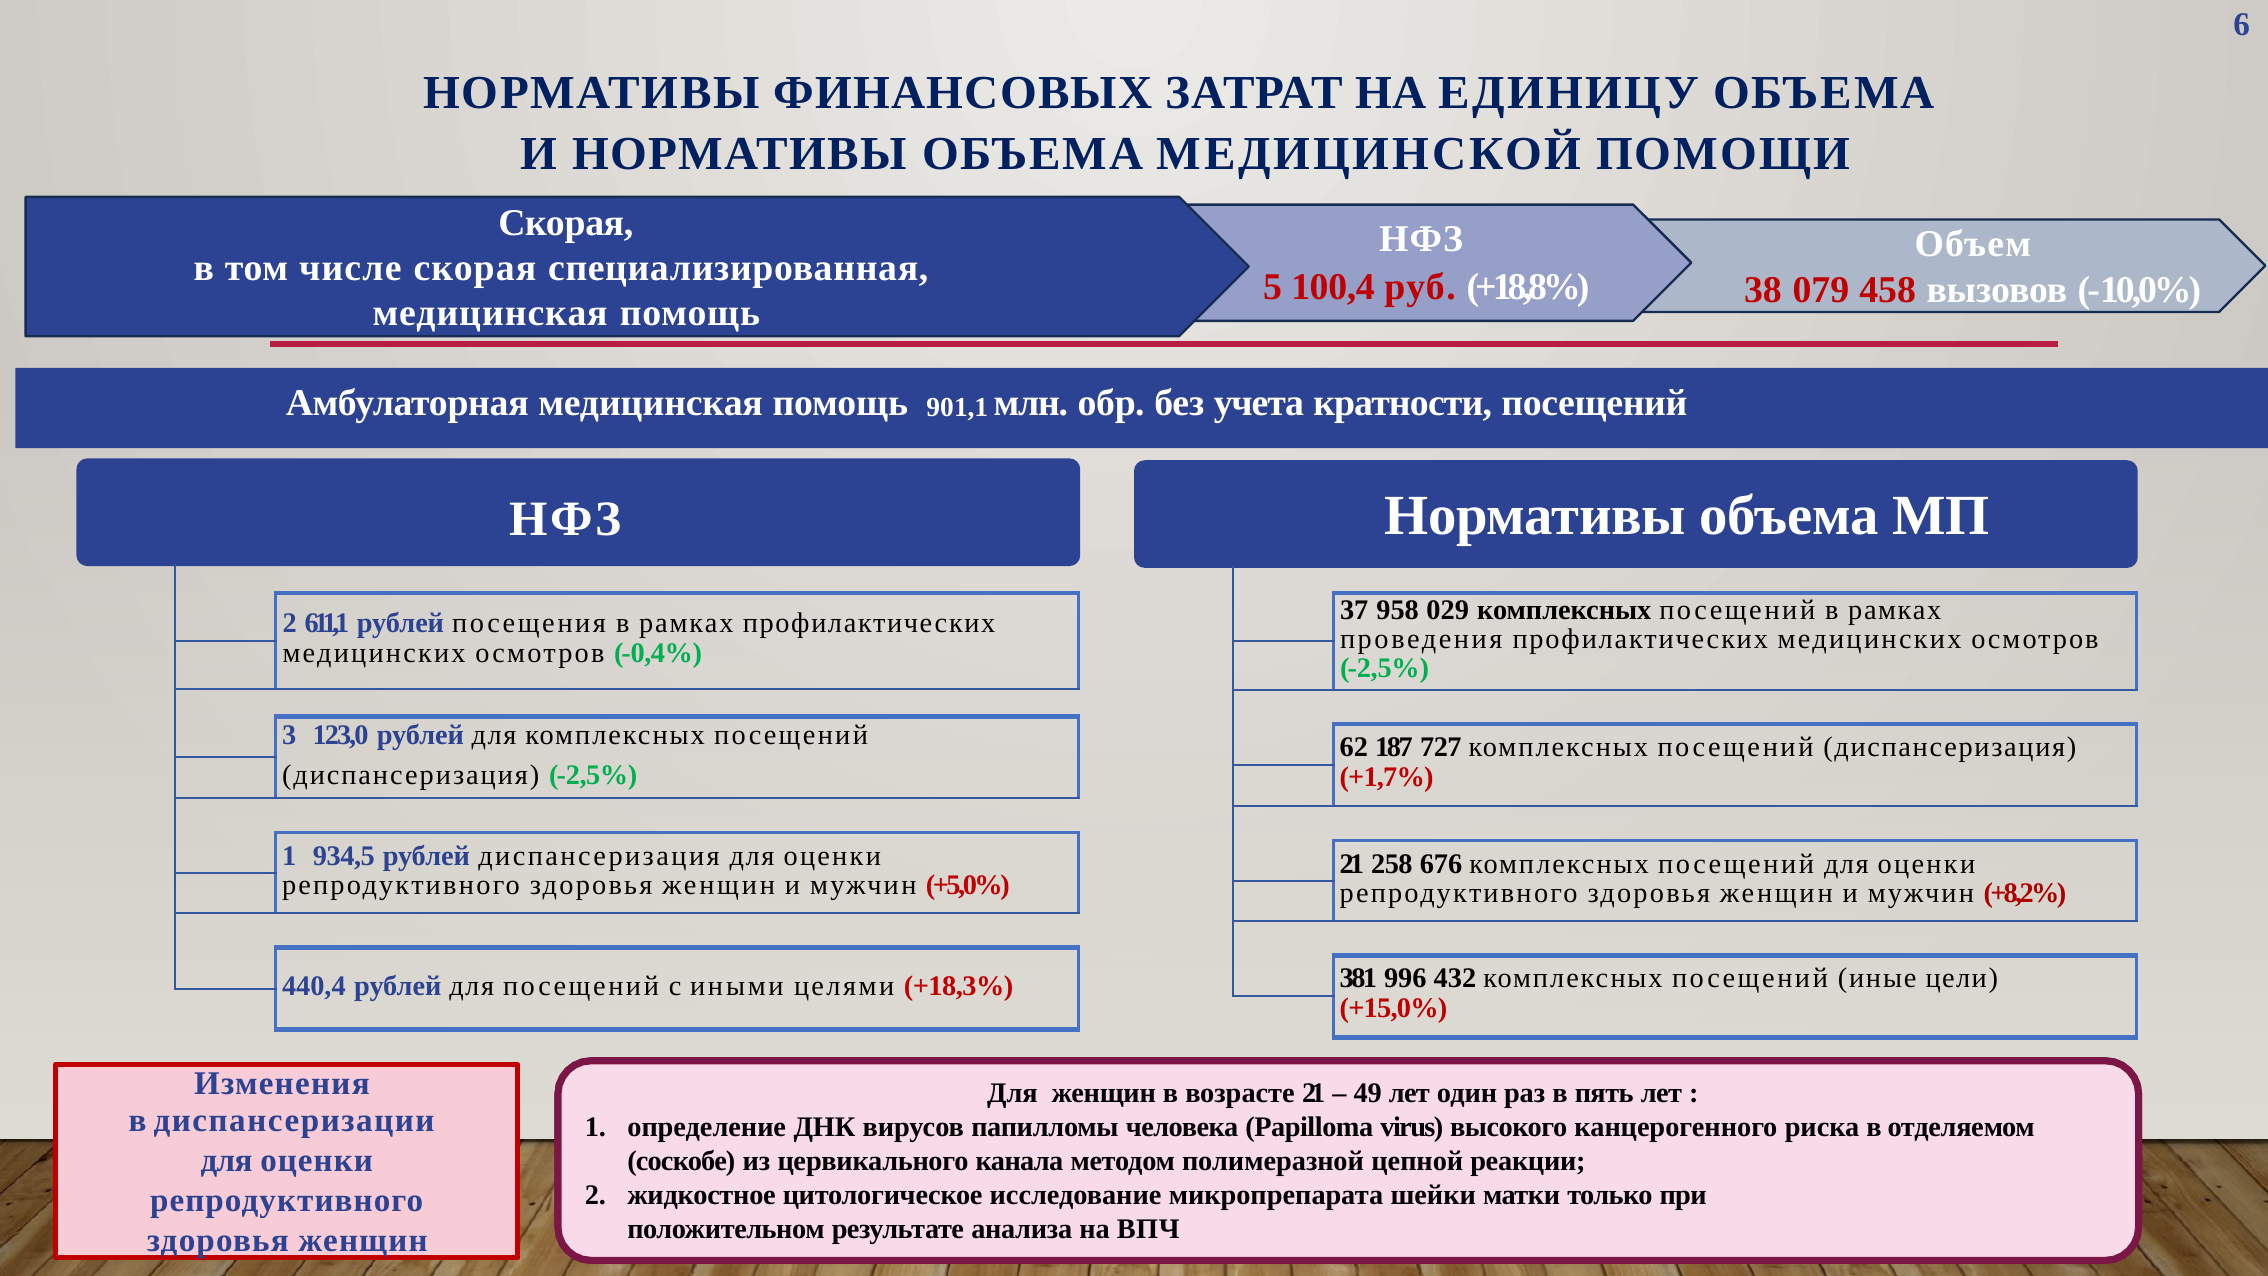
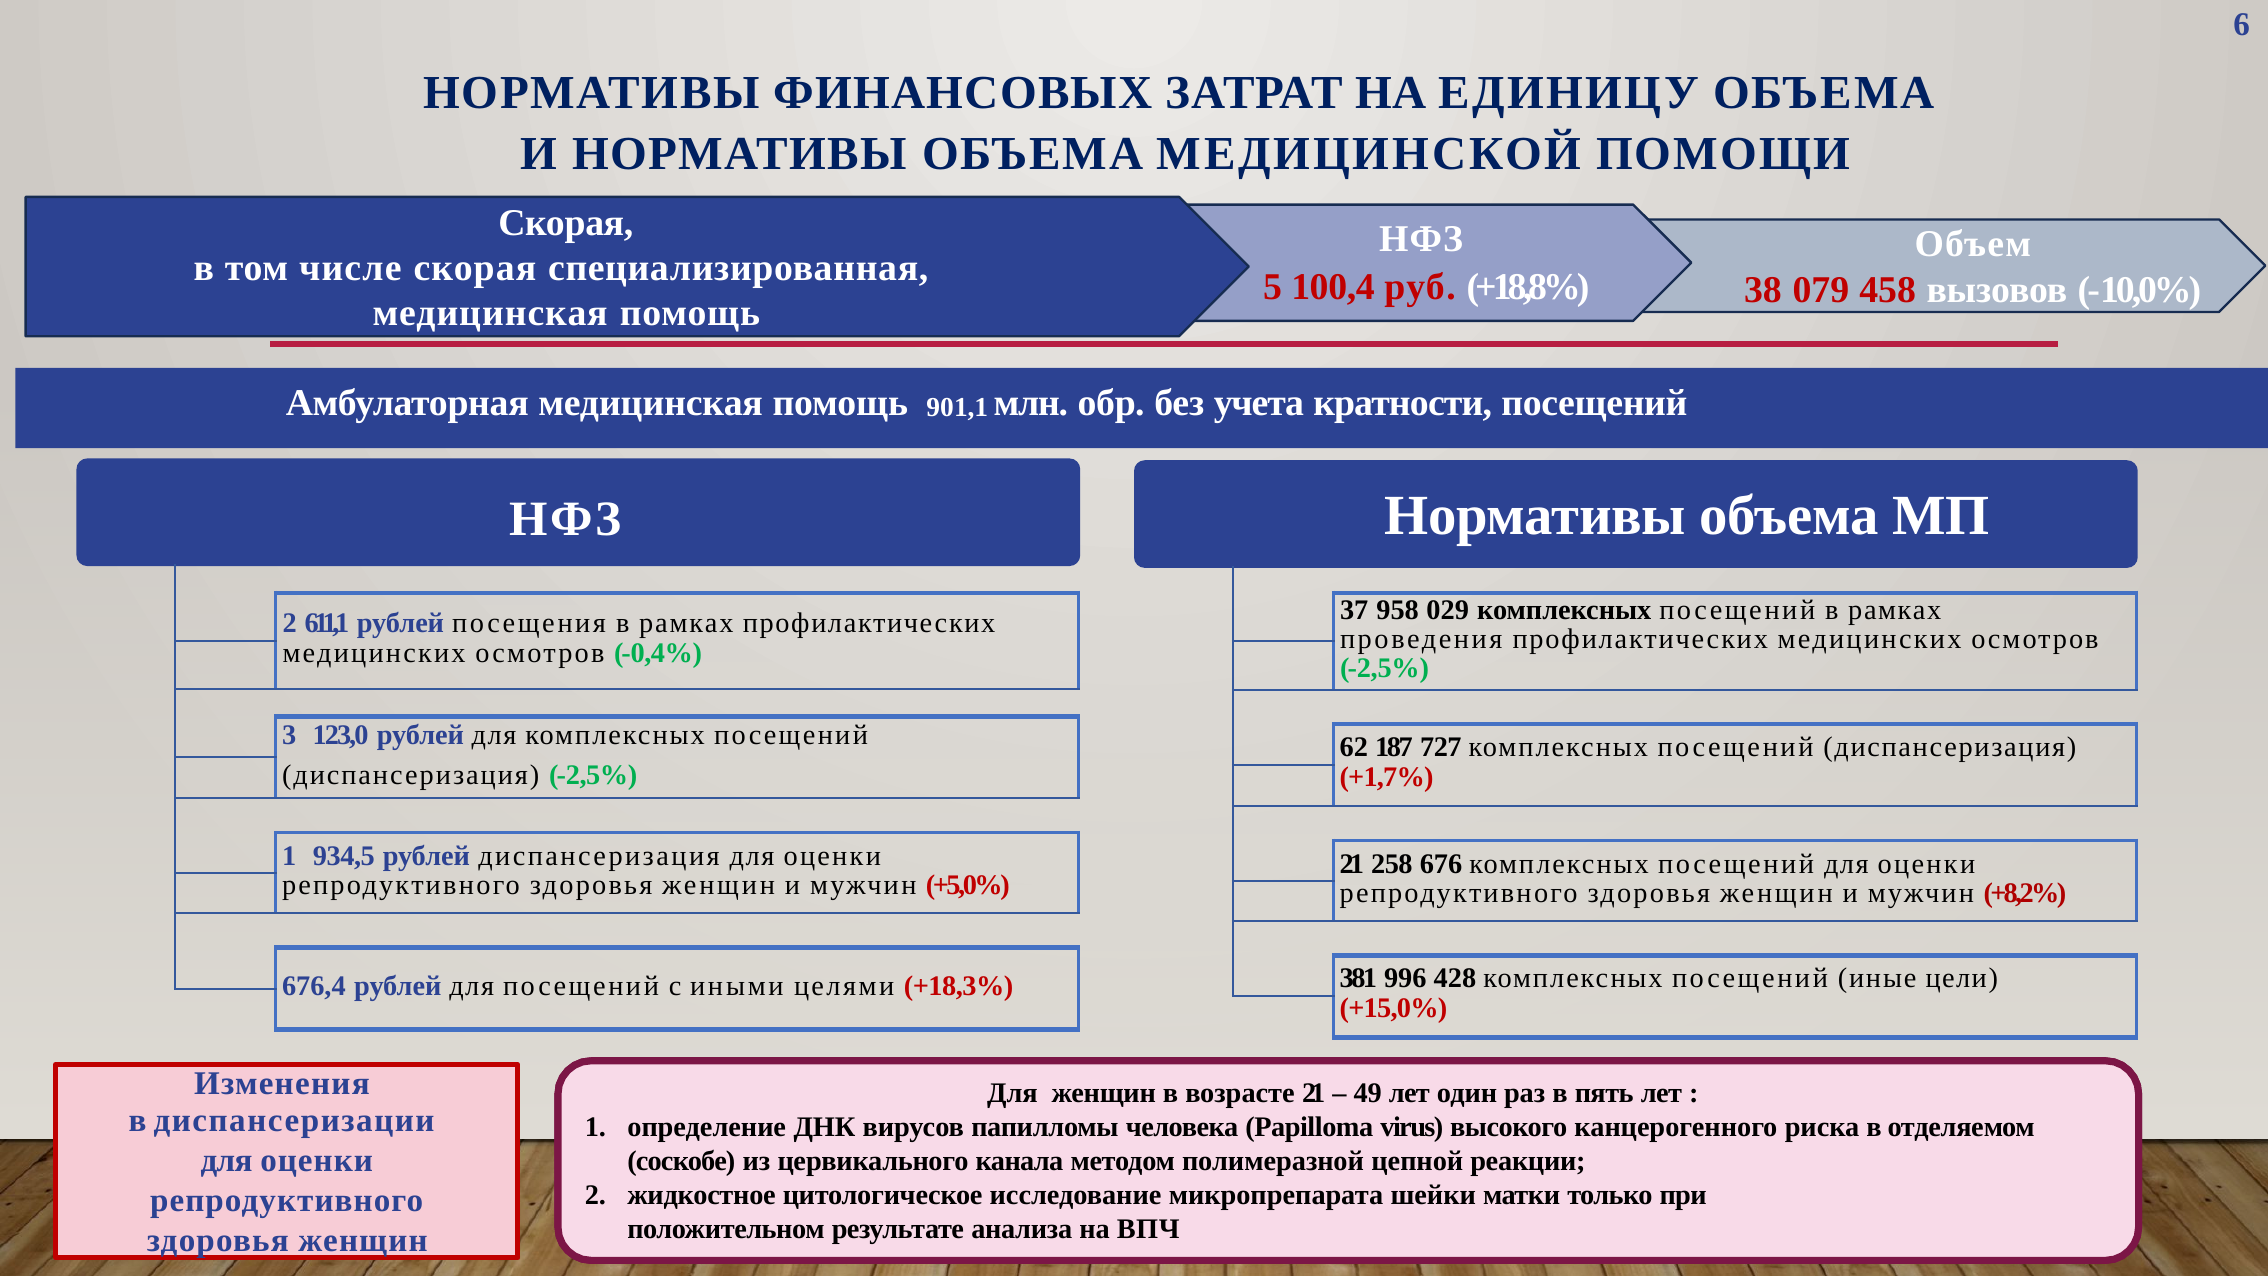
432: 432 -> 428
440,4: 440,4 -> 676,4
